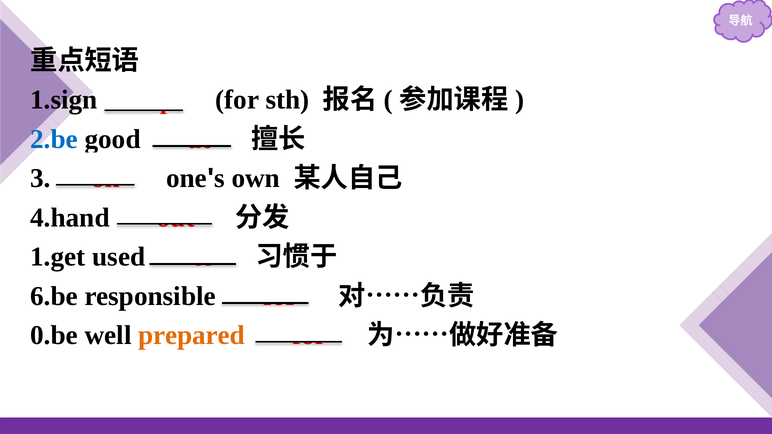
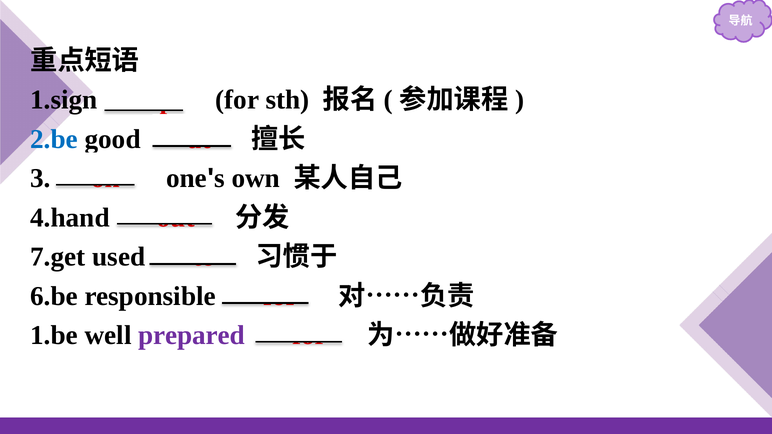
1.get: 1.get -> 7.get
0.be: 0.be -> 1.be
prepared colour: orange -> purple
